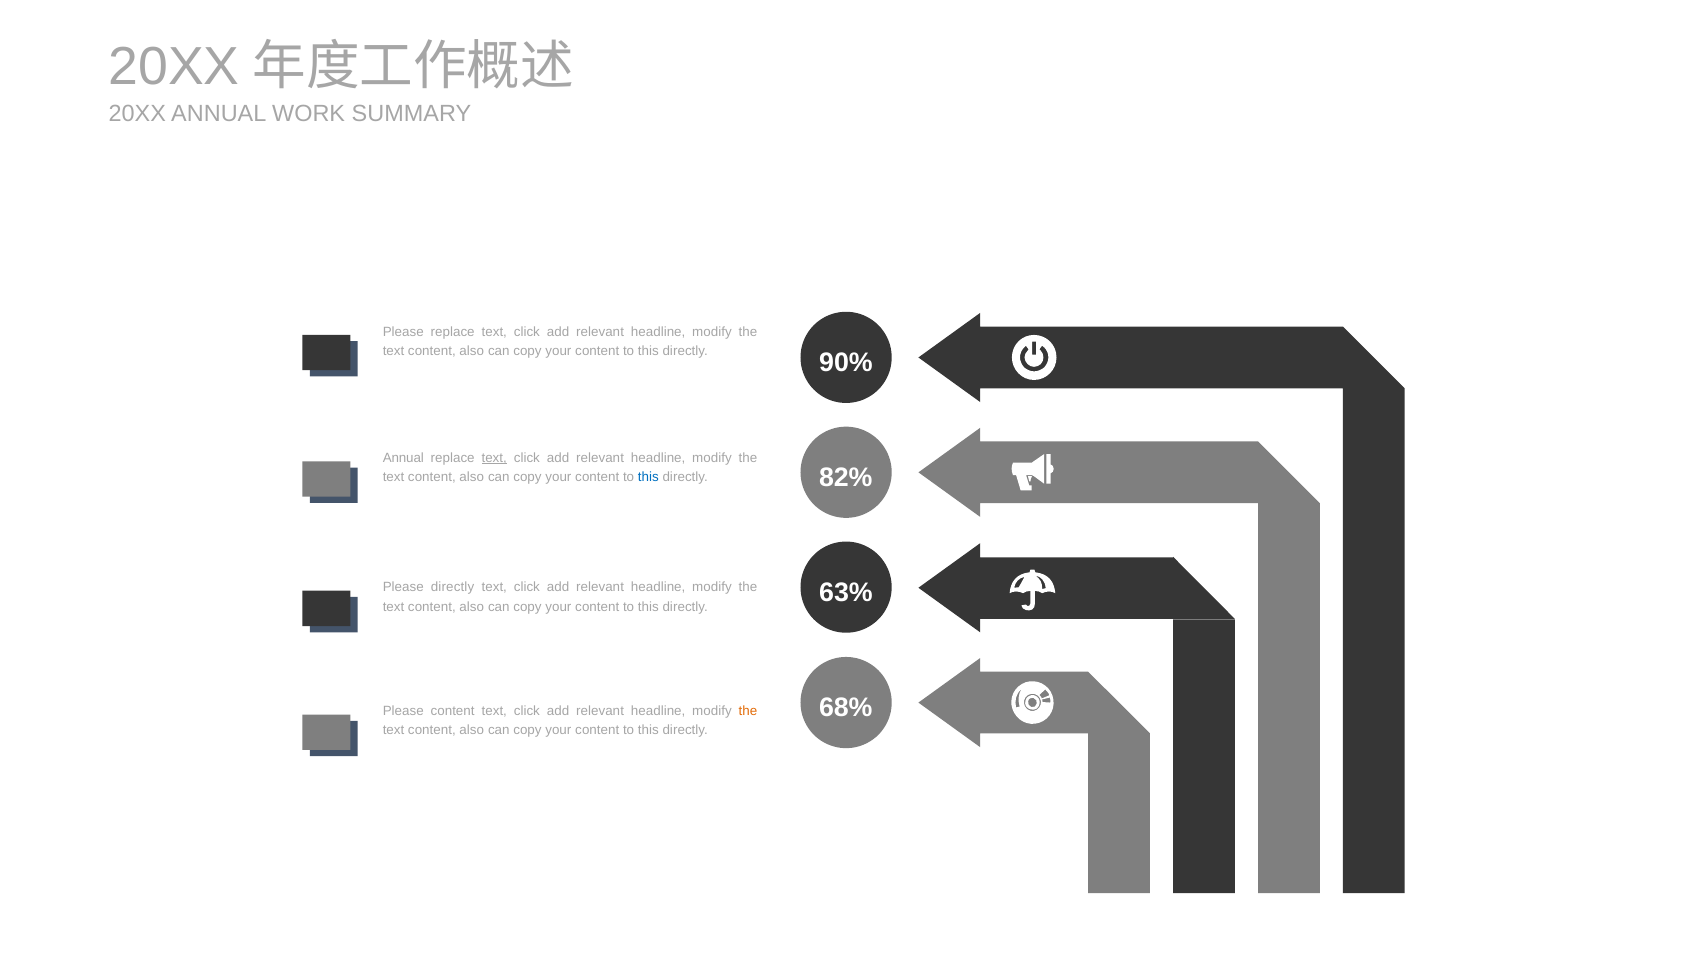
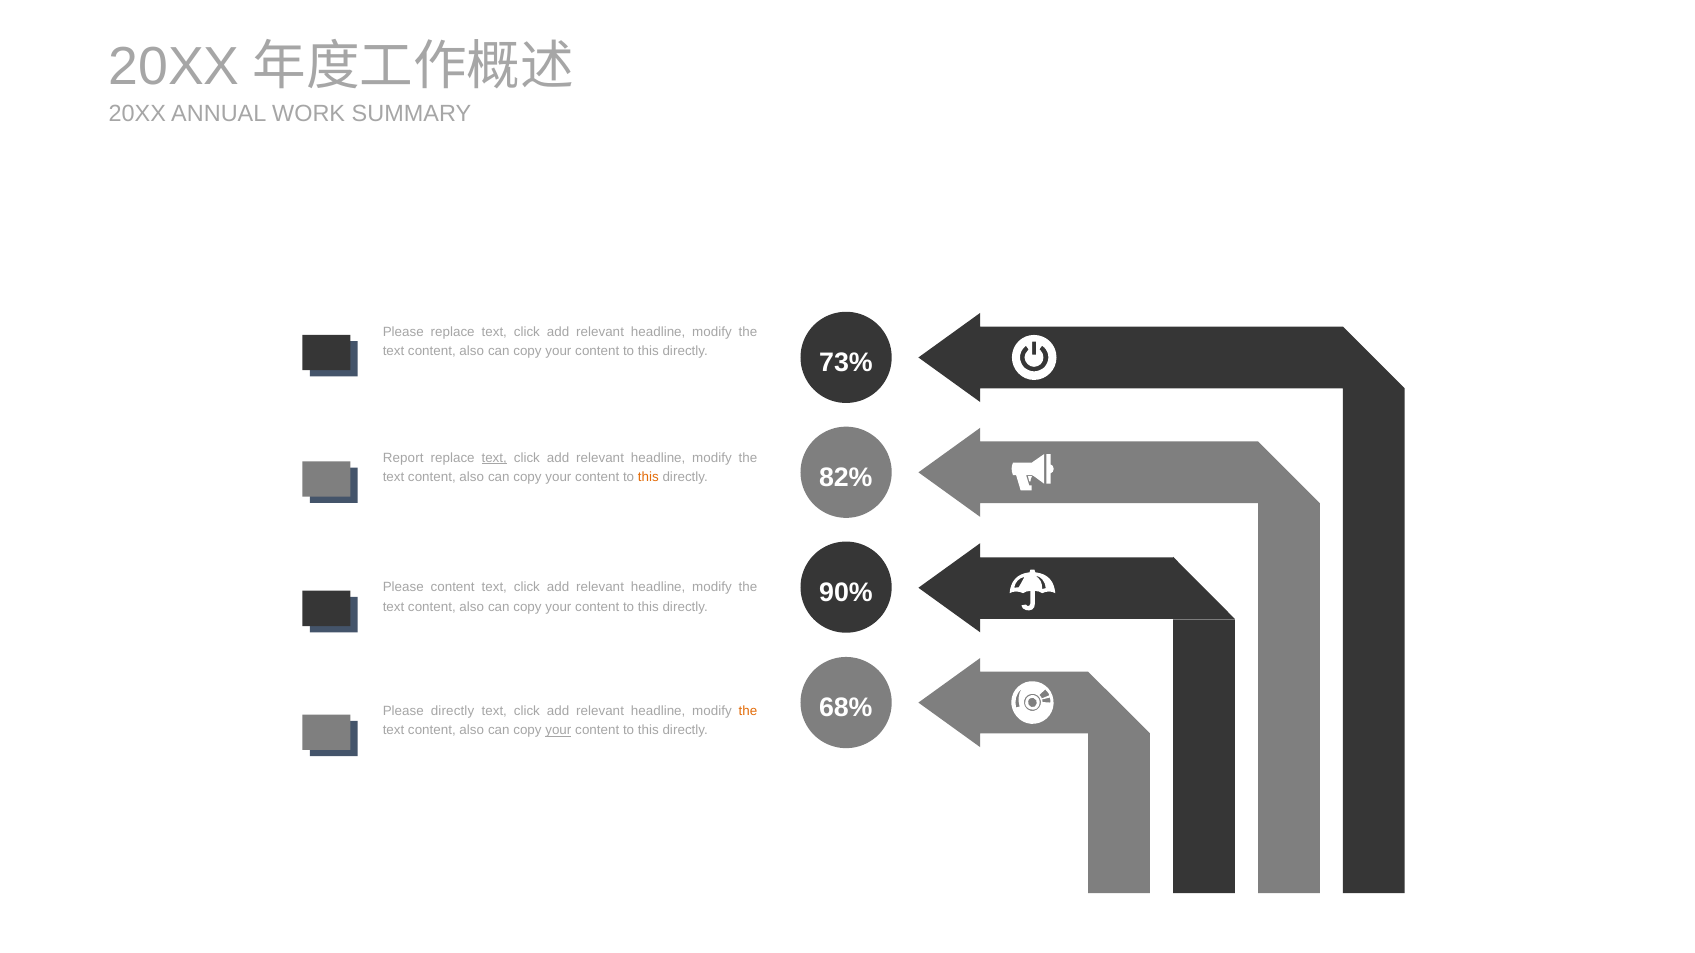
90%: 90% -> 73%
Annual at (403, 458): Annual -> Report
this at (648, 477) colour: blue -> orange
63%: 63% -> 90%
Please directly: directly -> content
Please content: content -> directly
your at (558, 731) underline: none -> present
